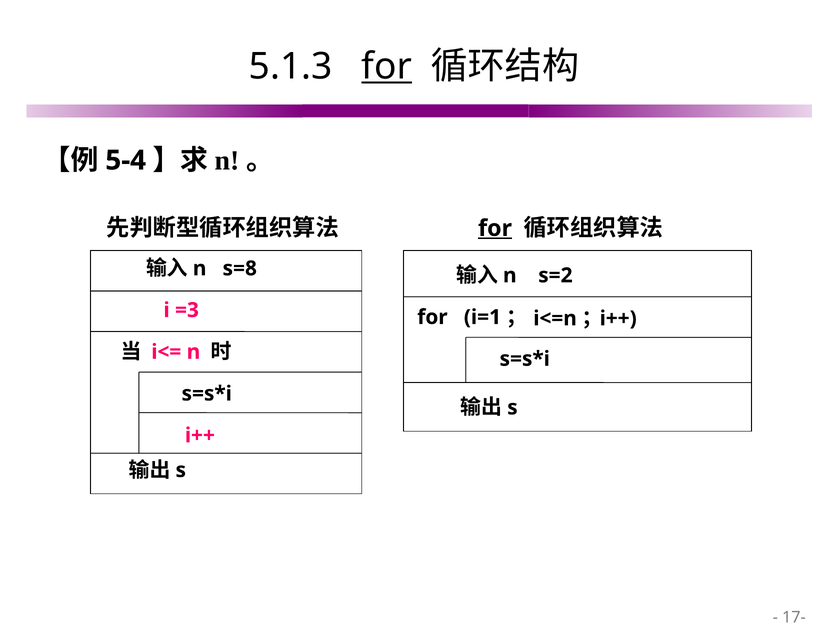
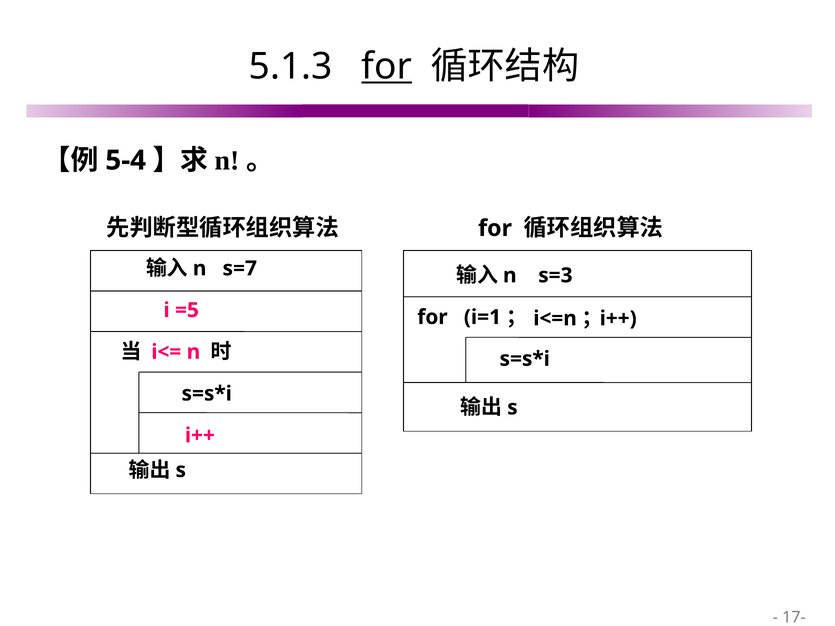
for at (495, 228) underline: present -> none
s=8: s=8 -> s=7
s=2: s=2 -> s=3
=3: =3 -> =5
